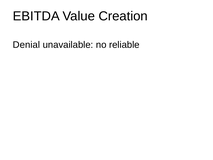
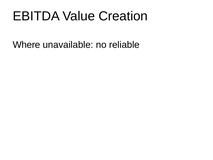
Denial: Denial -> Where
